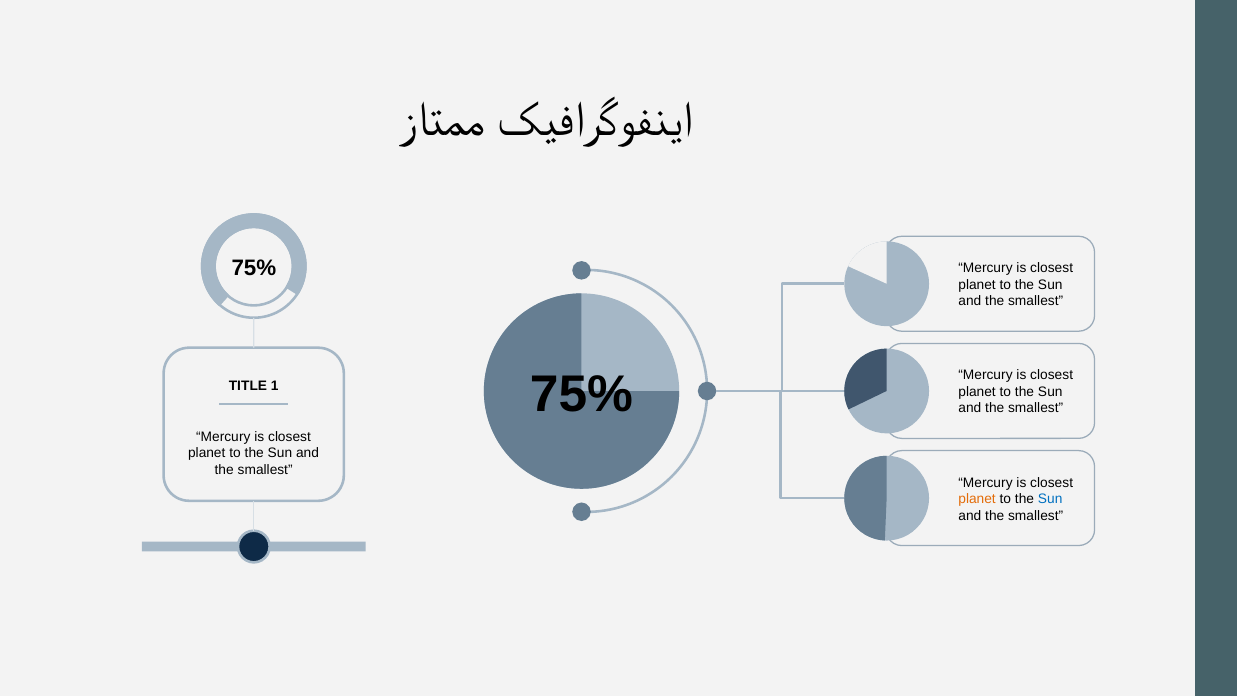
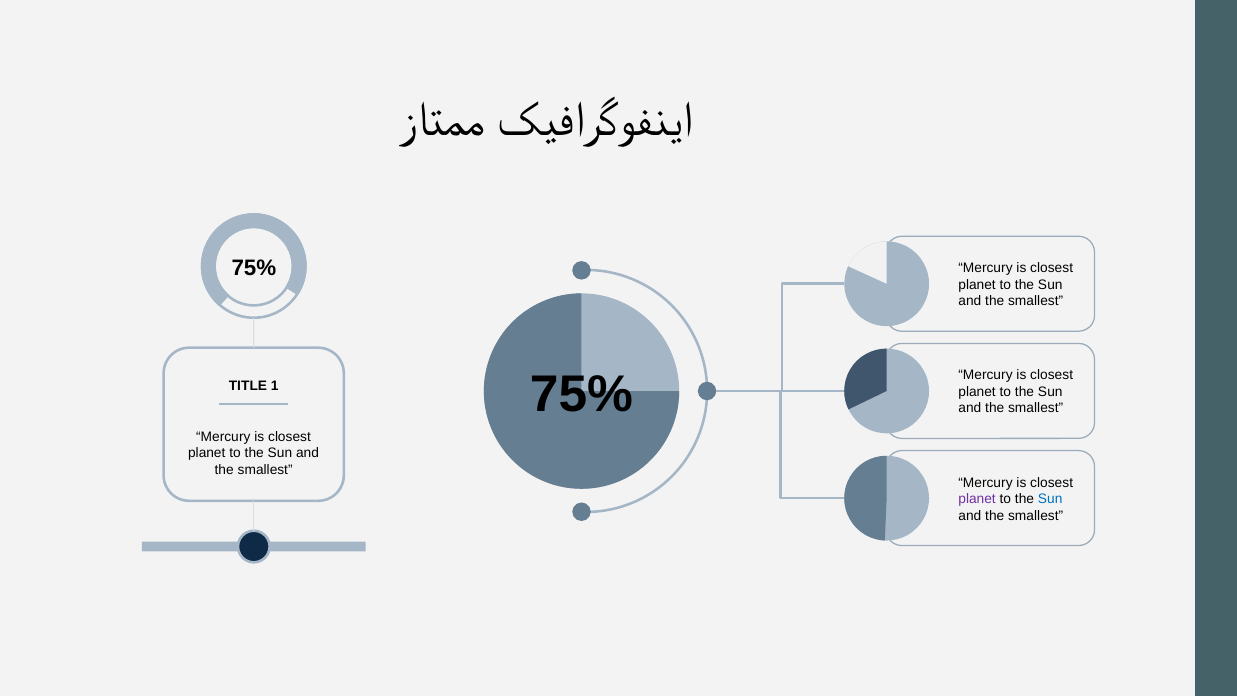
planet at (977, 499) colour: orange -> purple
